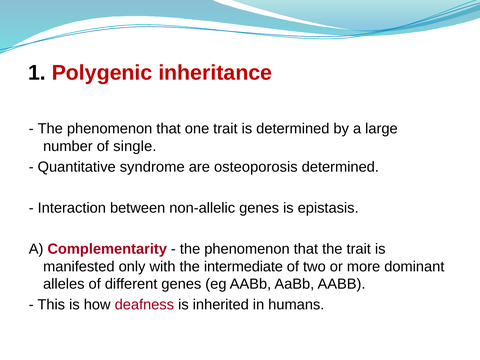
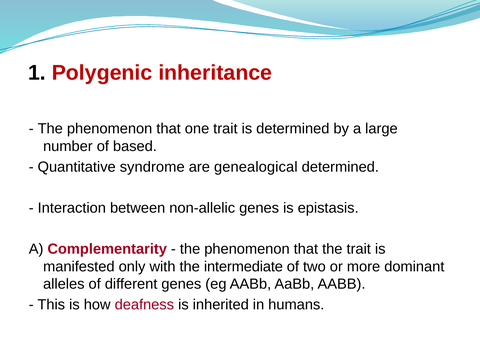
single: single -> based
osteoporosis: osteoporosis -> genealogical
